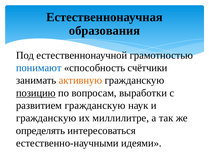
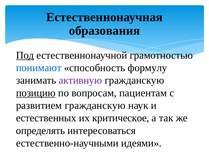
Под underline: none -> present
счётчики: счётчики -> формулу
активную colour: orange -> purple
выработки: выработки -> пациентам
гражданскую at (46, 118): гражданскую -> естественных
миллилитре: миллилитре -> критическое
